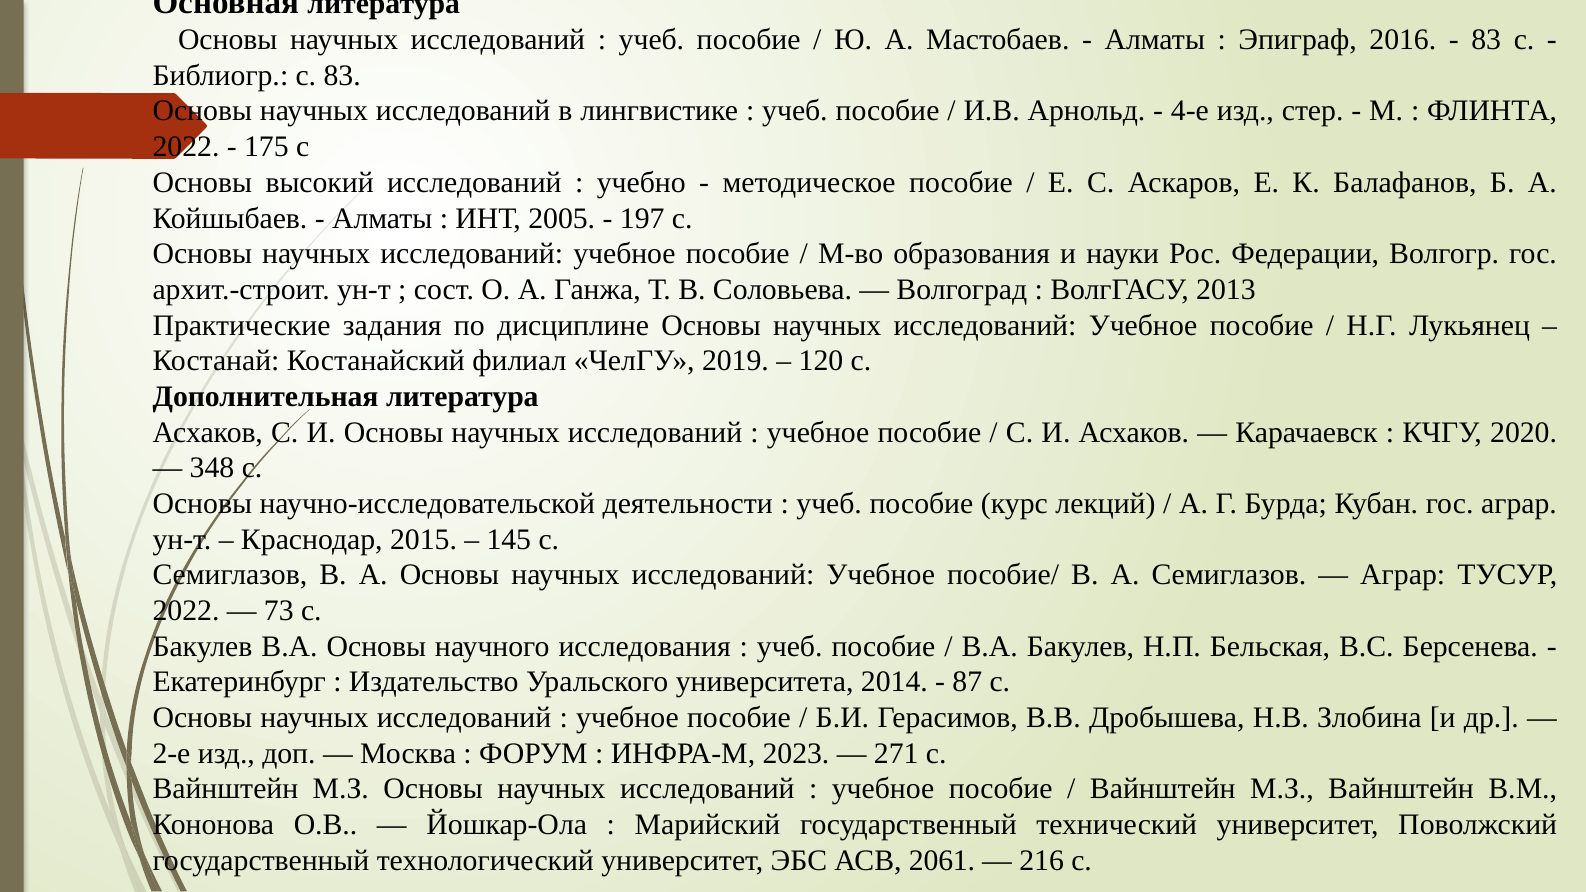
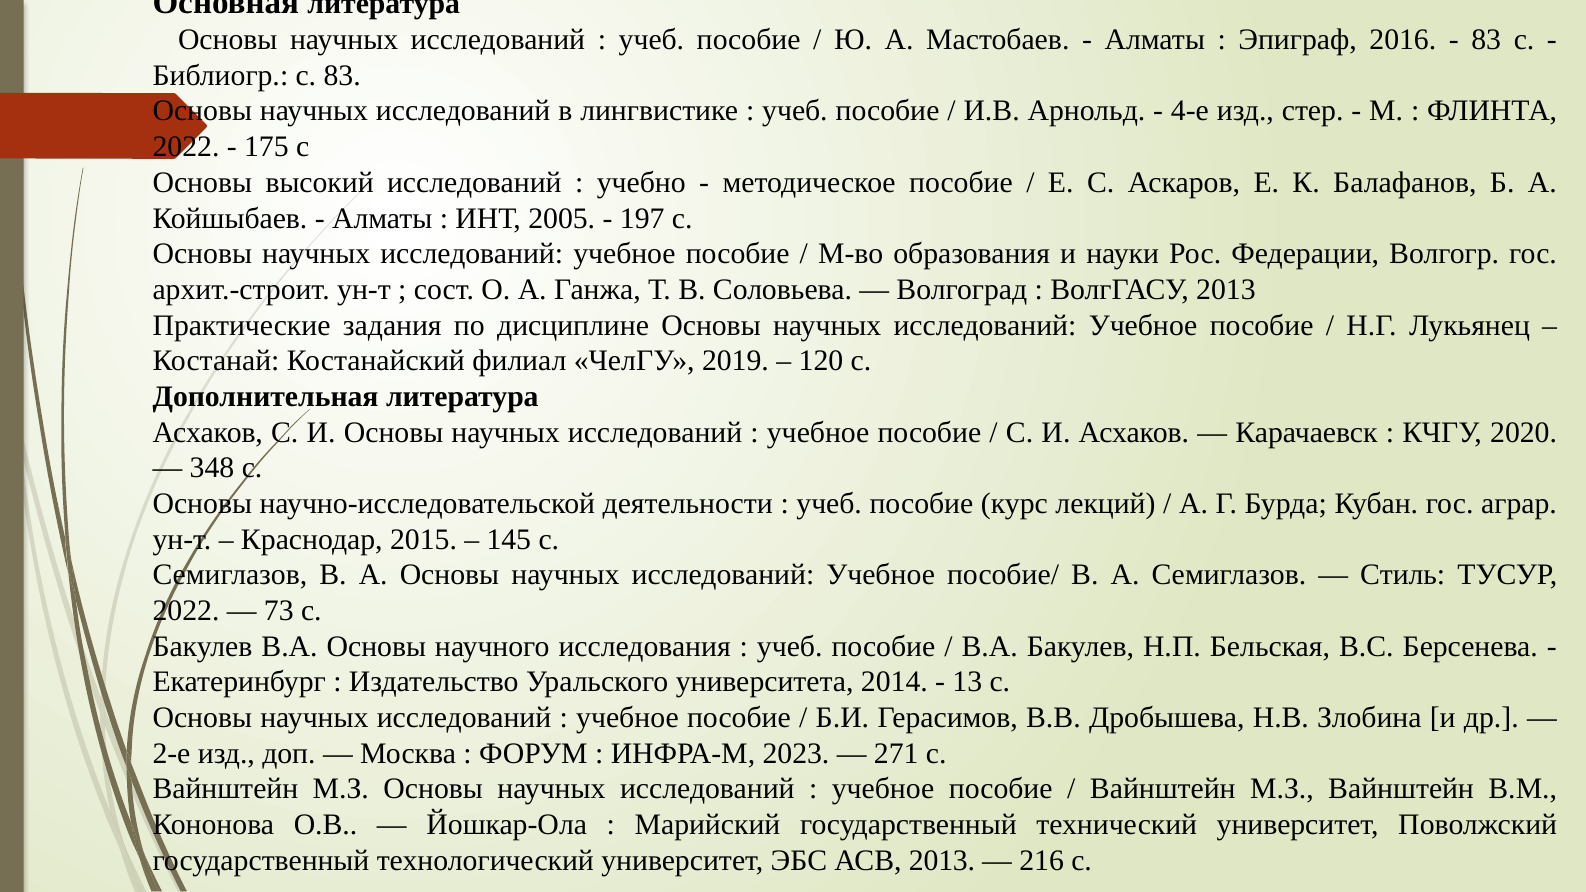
Аграр at (1403, 575): Аграр -> Стиль
87: 87 -> 13
АСВ 2061: 2061 -> 2013
